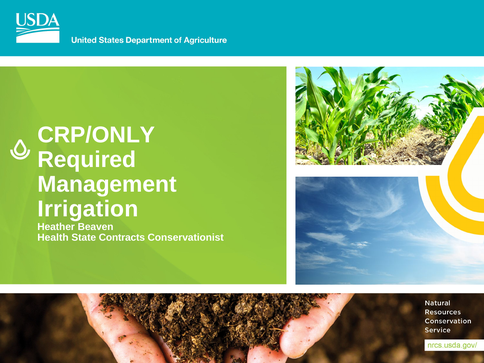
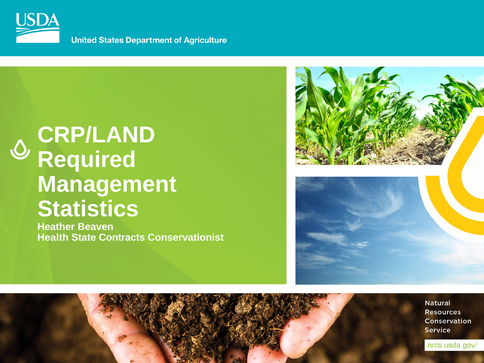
CRP/ONLY: CRP/ONLY -> CRP/LAND
Irrigation: Irrigation -> Statistics
